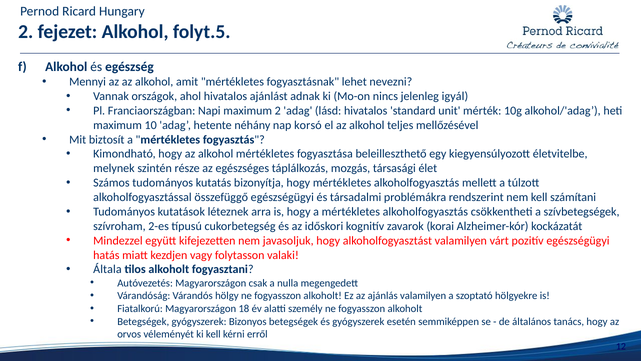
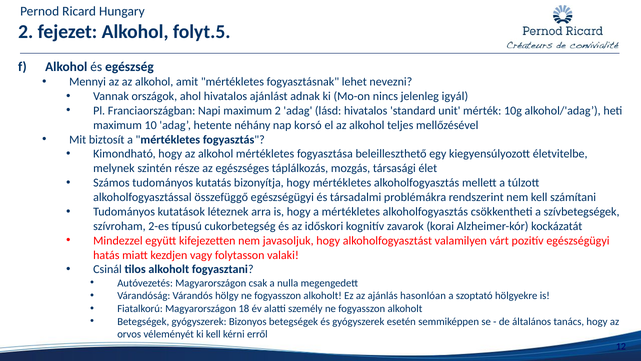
Általa: Általa -> Csinál
ajánlás valamilyen: valamilyen -> hasonlóan
